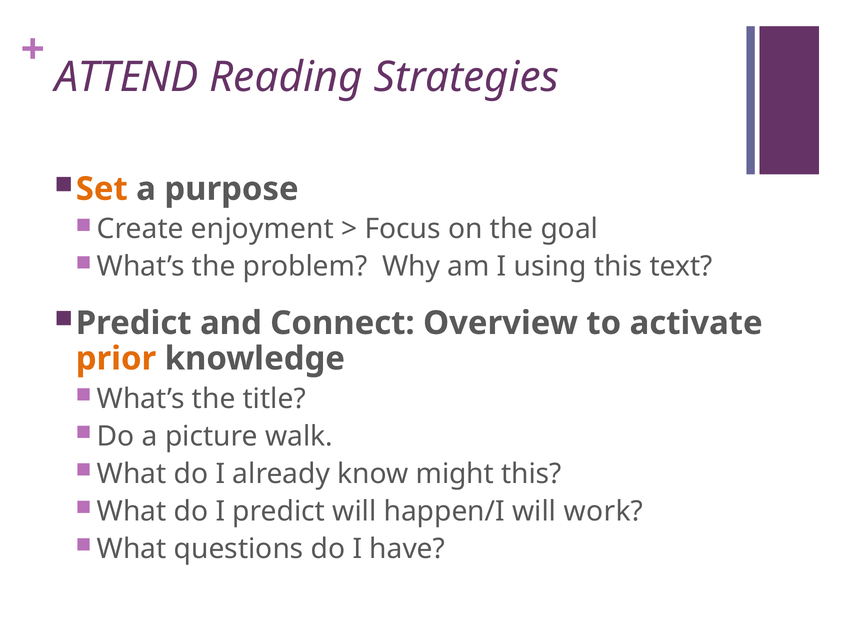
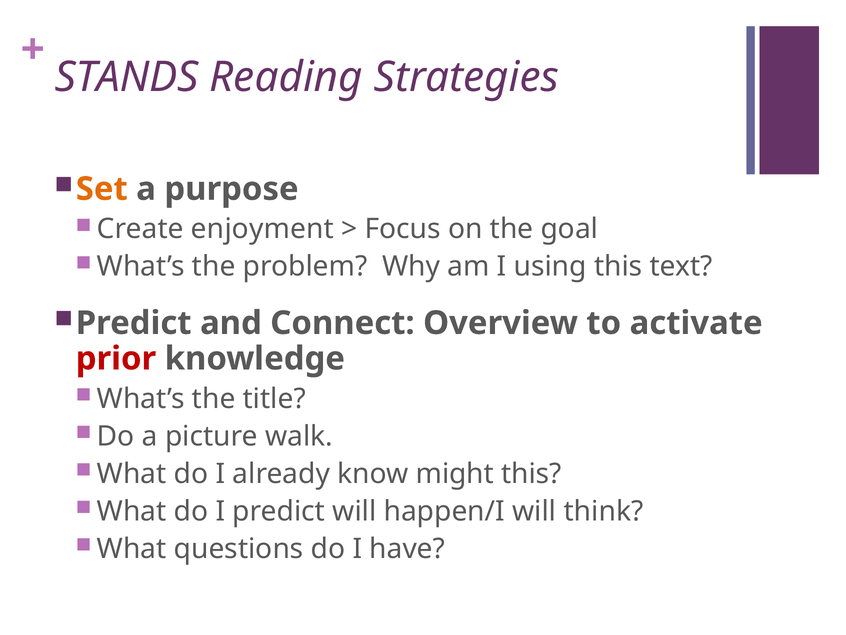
ATTEND: ATTEND -> STANDS
prior colour: orange -> red
work: work -> think
